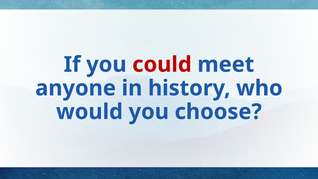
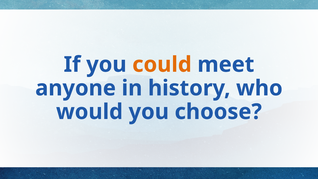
could colour: red -> orange
